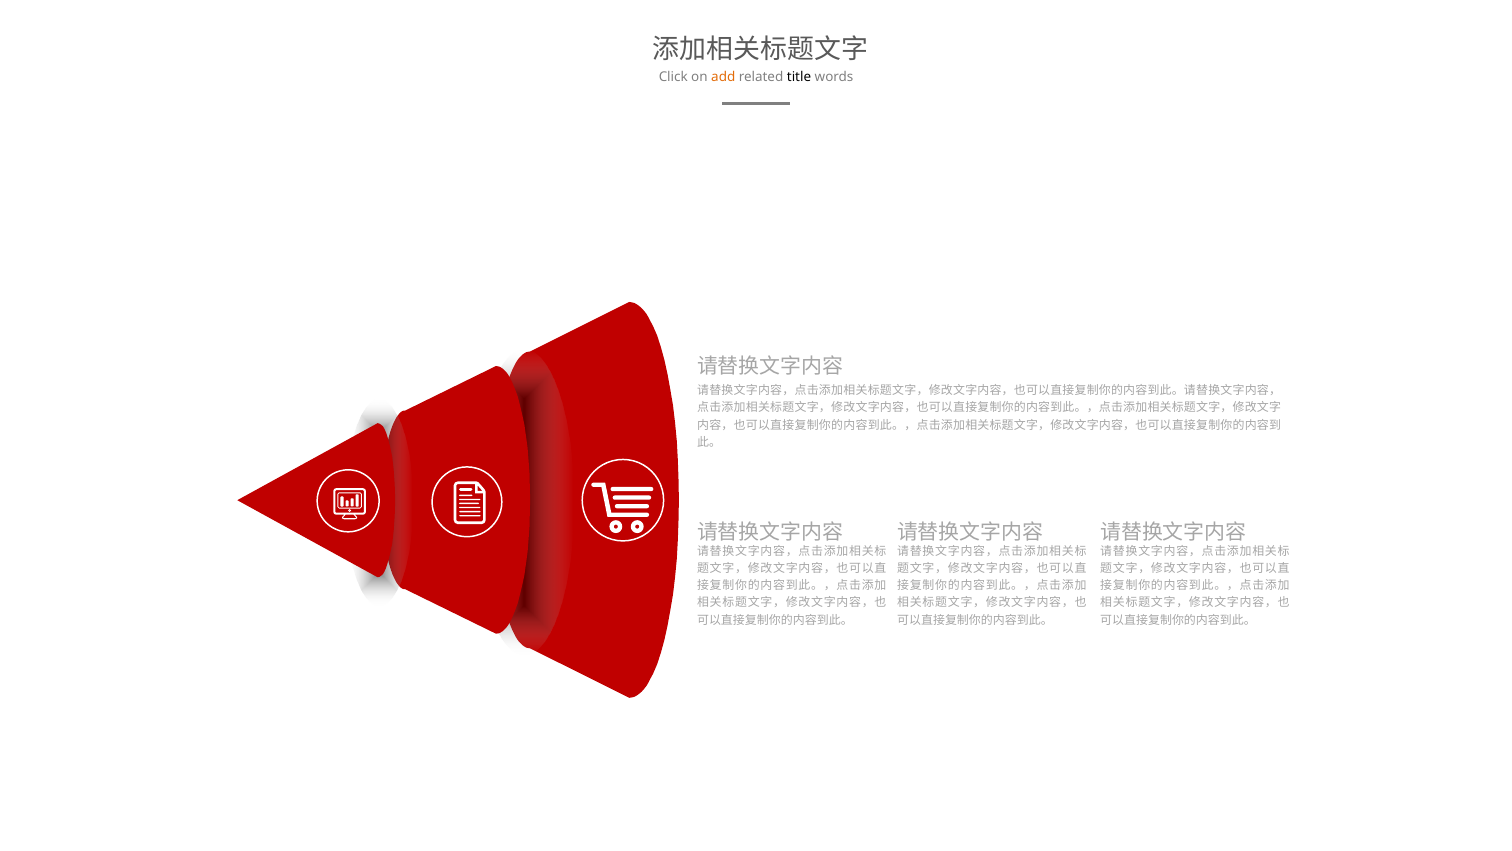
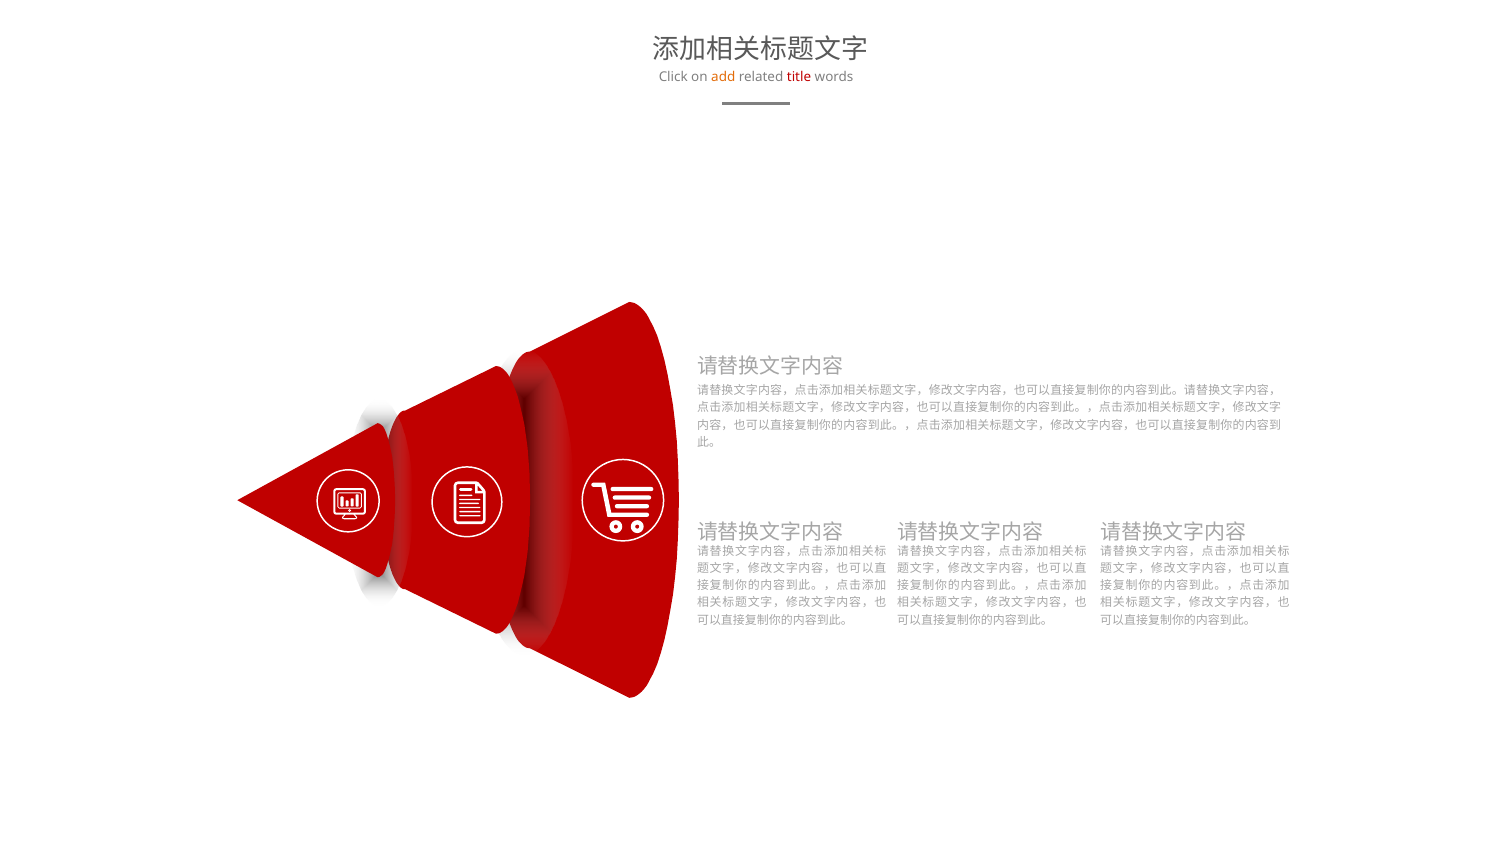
title colour: black -> red
